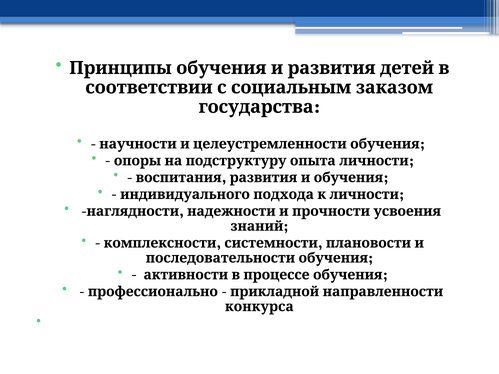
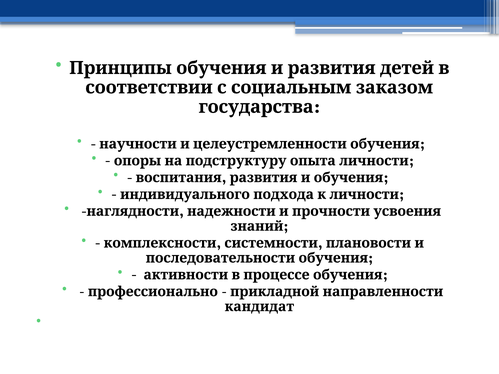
конкурса: конкурса -> кандидат
